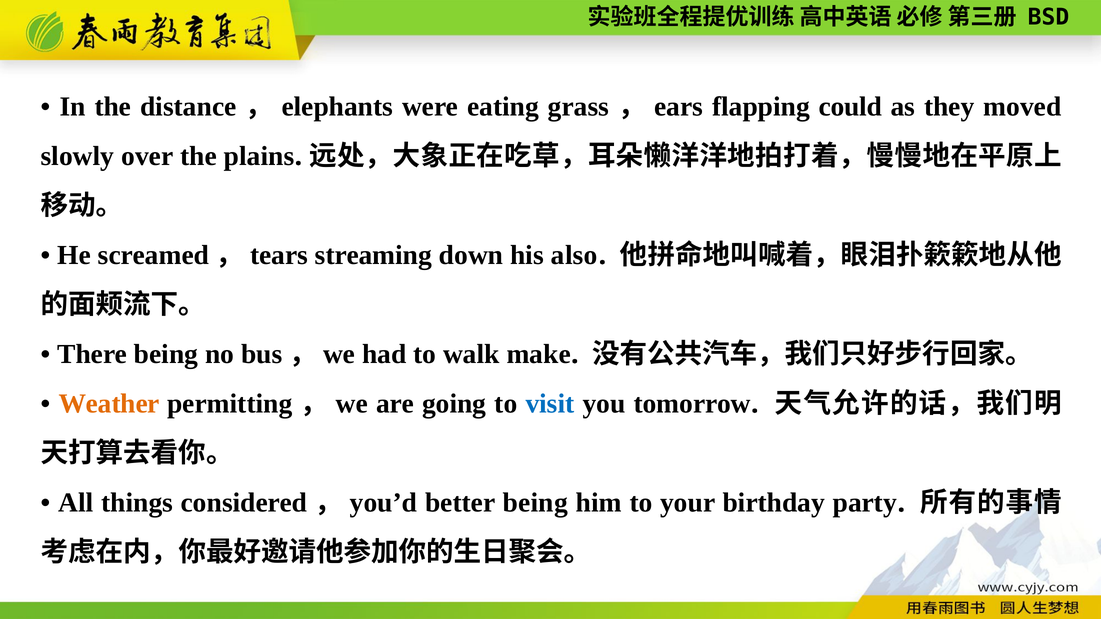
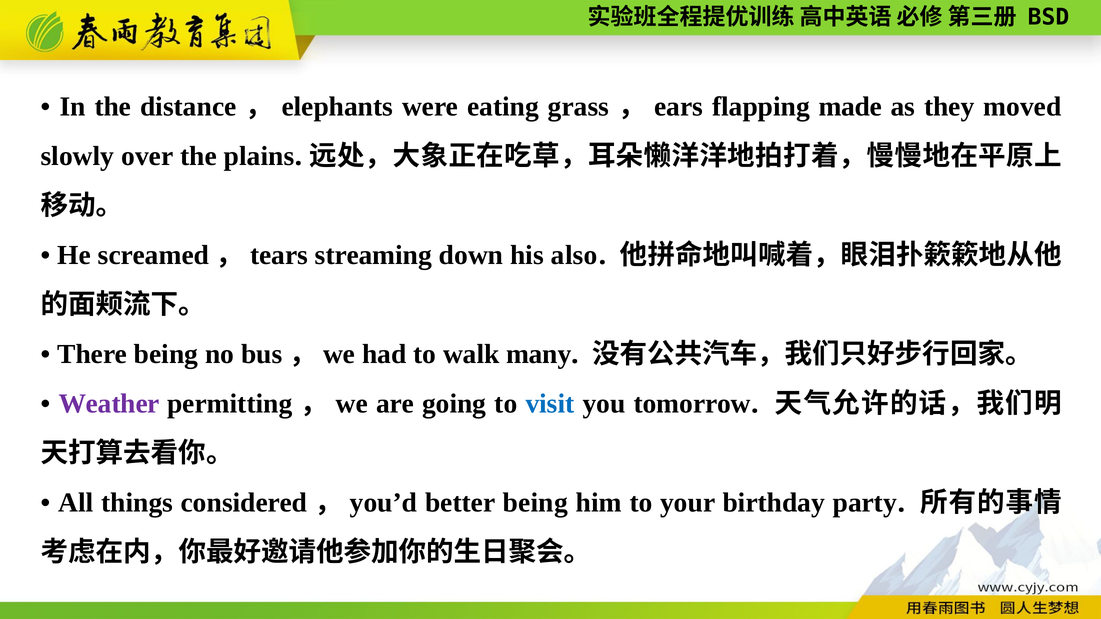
could: could -> made
make: make -> many
Weather colour: orange -> purple
